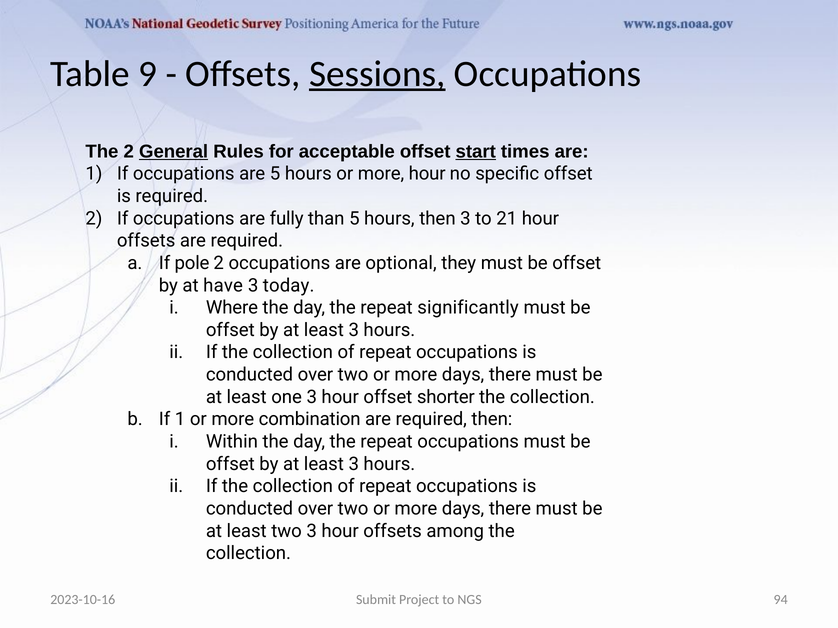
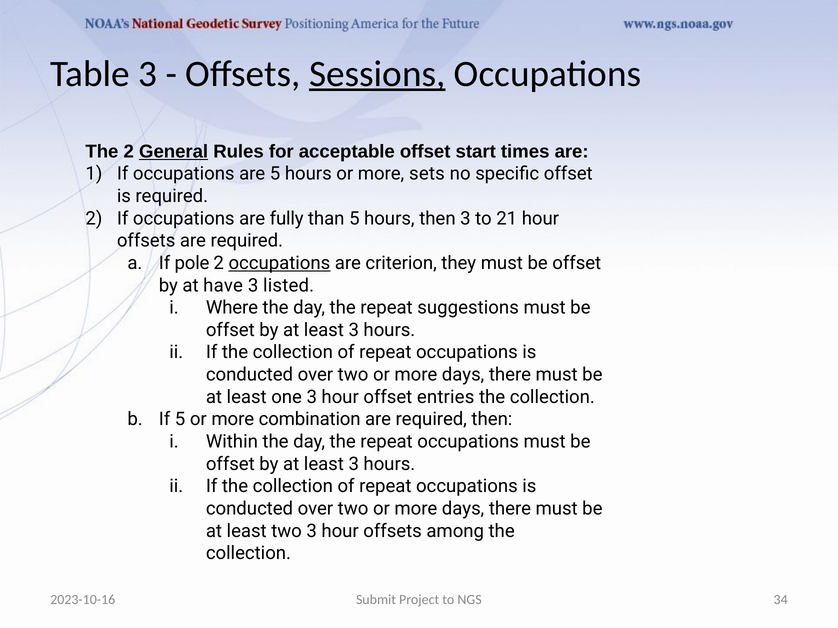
Table 9: 9 -> 3
start underline: present -> none
more hour: hour -> sets
occupations at (279, 263) underline: none -> present
optional: optional -> criterion
today: today -> listed
significantly: significantly -> suggestions
shorter: shorter -> entries
If 1: 1 -> 5
94: 94 -> 34
